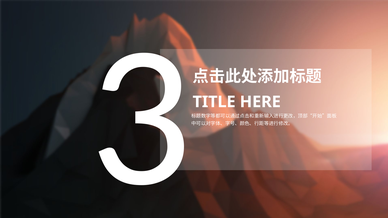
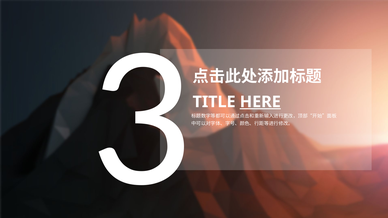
HERE underline: none -> present
